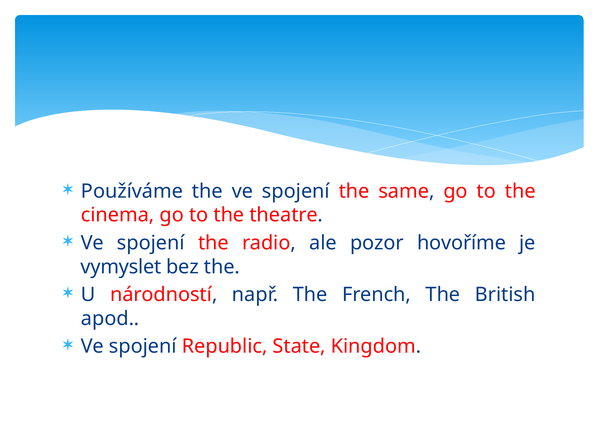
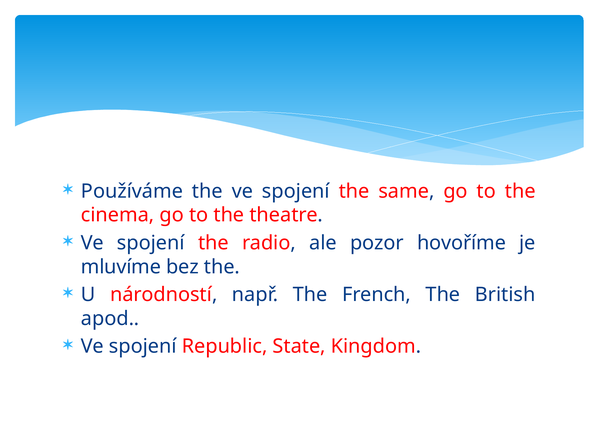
vymyslet: vymyslet -> mluvíme
